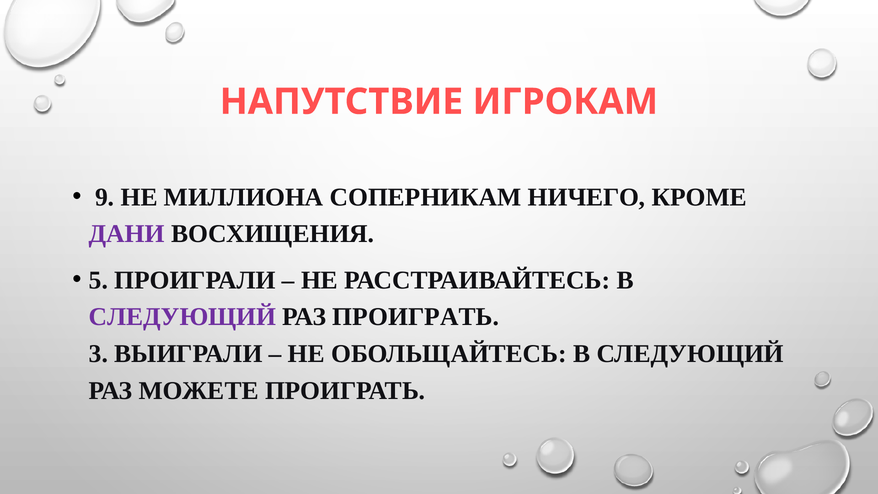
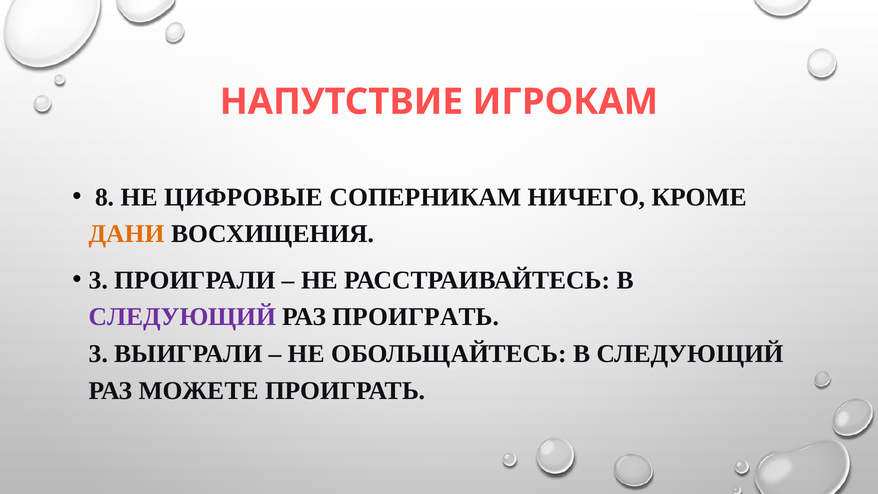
9: 9 -> 8
МИЛЛИОНА: МИЛЛИОНА -> ЦИФРОВЫЕ
ДАНИ colour: purple -> orange
5 at (98, 280): 5 -> 3
